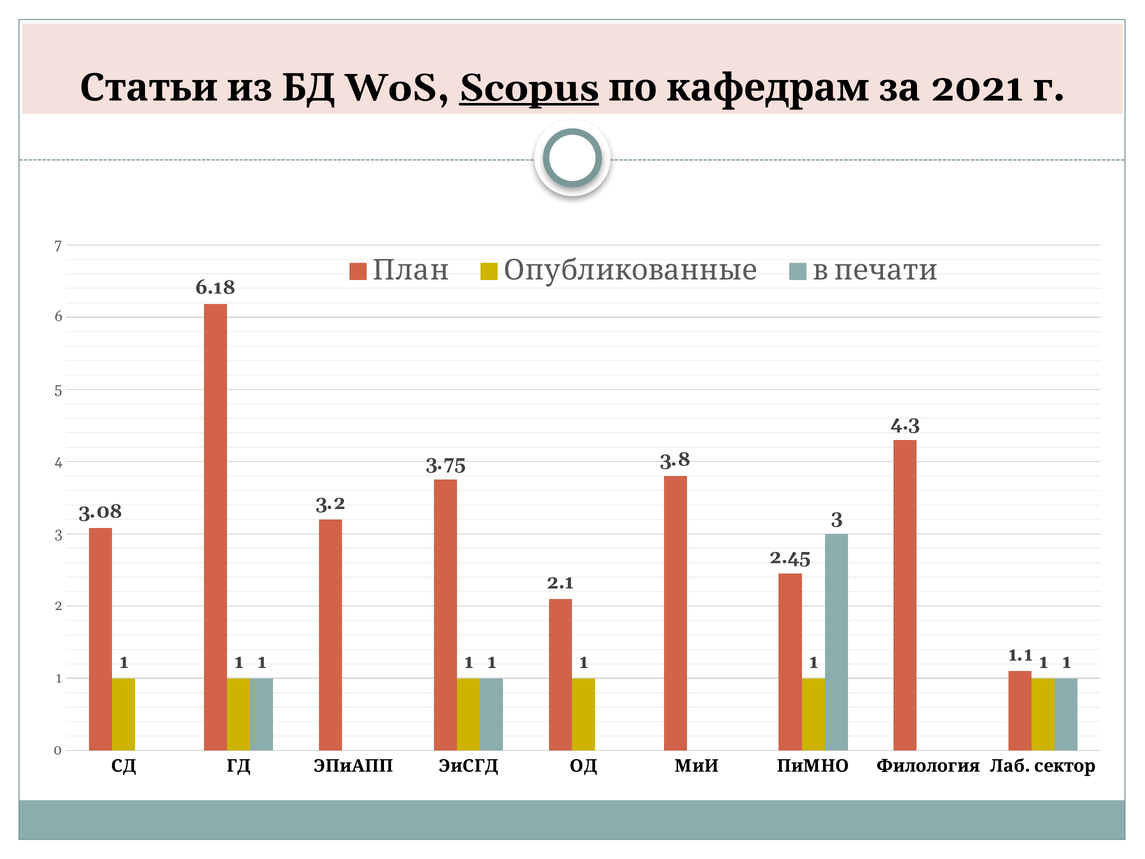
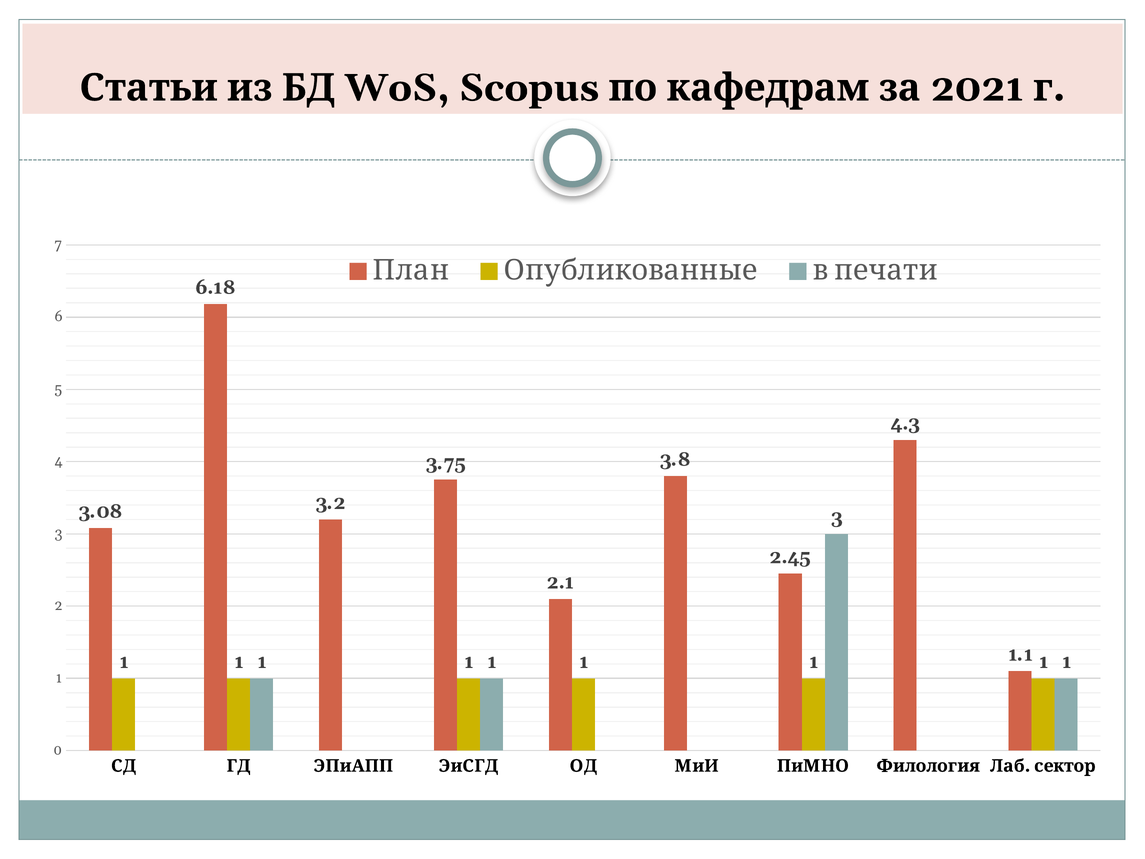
Scopus underline: present -> none
